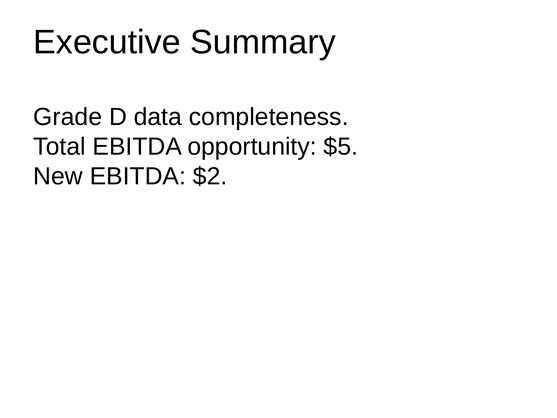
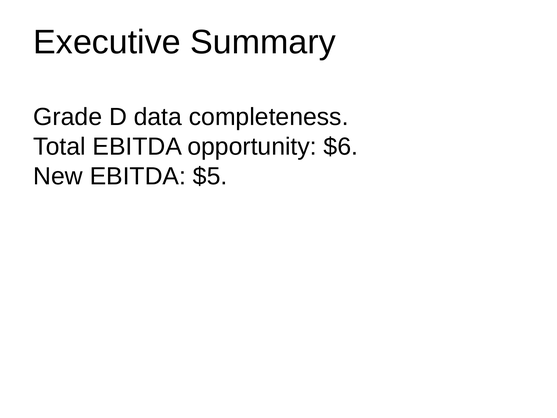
$5: $5 -> $6
$2: $2 -> $5
